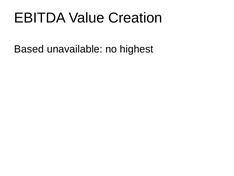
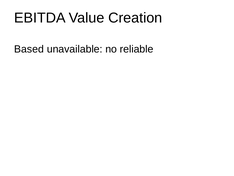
highest: highest -> reliable
